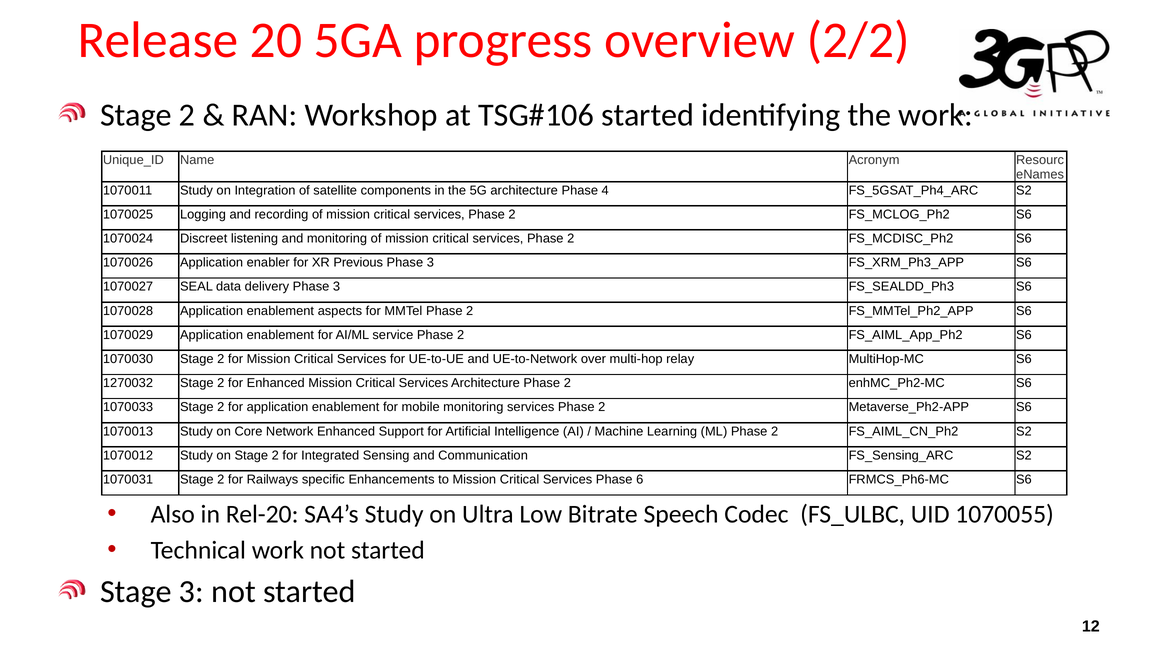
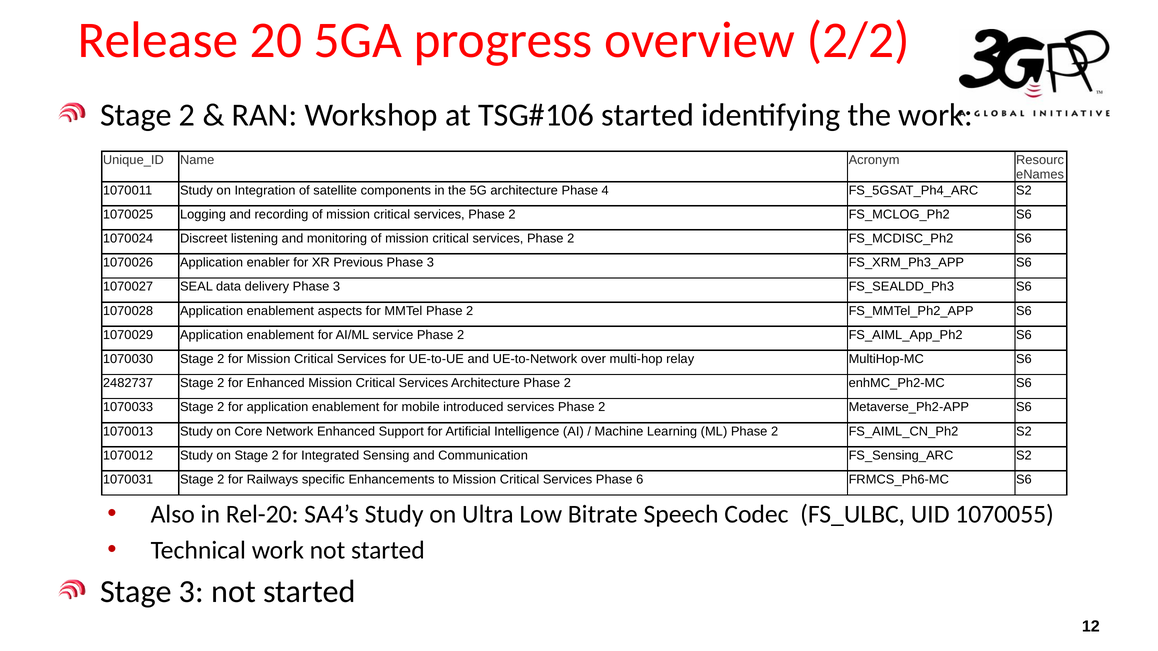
1270032: 1270032 -> 2482737
mobile monitoring: monitoring -> introduced
